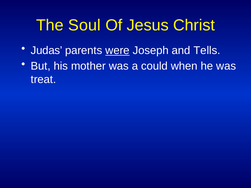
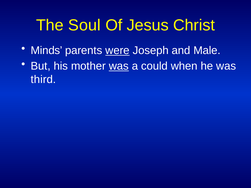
Judas: Judas -> Minds
Tells: Tells -> Male
was at (119, 66) underline: none -> present
treat: treat -> third
